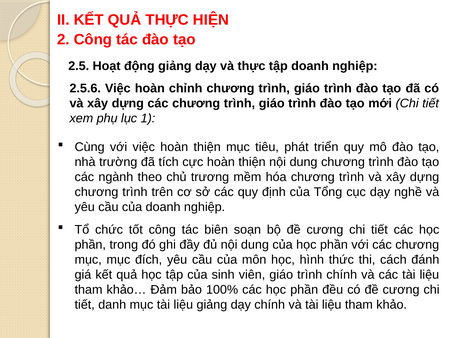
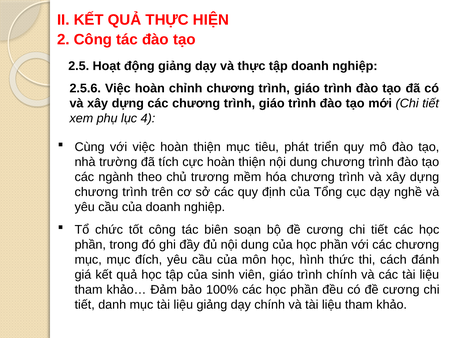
1: 1 -> 4
